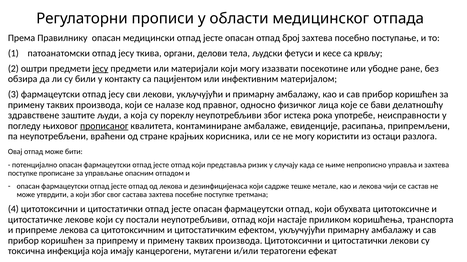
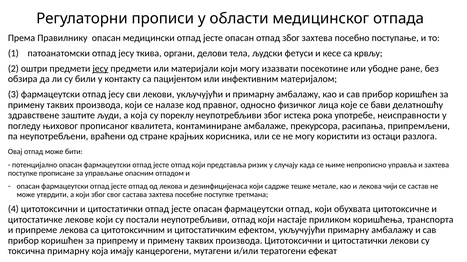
отпад број: број -> због
прописаног underline: present -> none
евиденције: евиденције -> прекурсора
токсична инфекција: инфекција -> примарну
